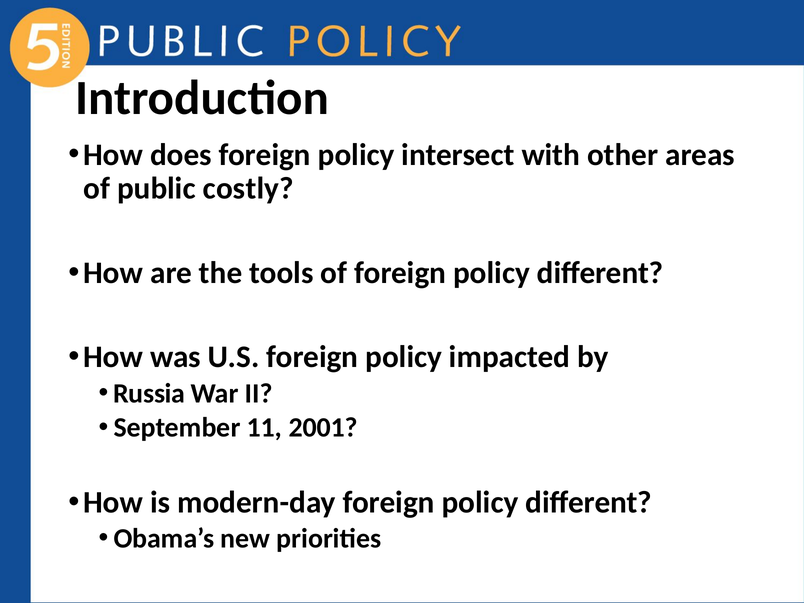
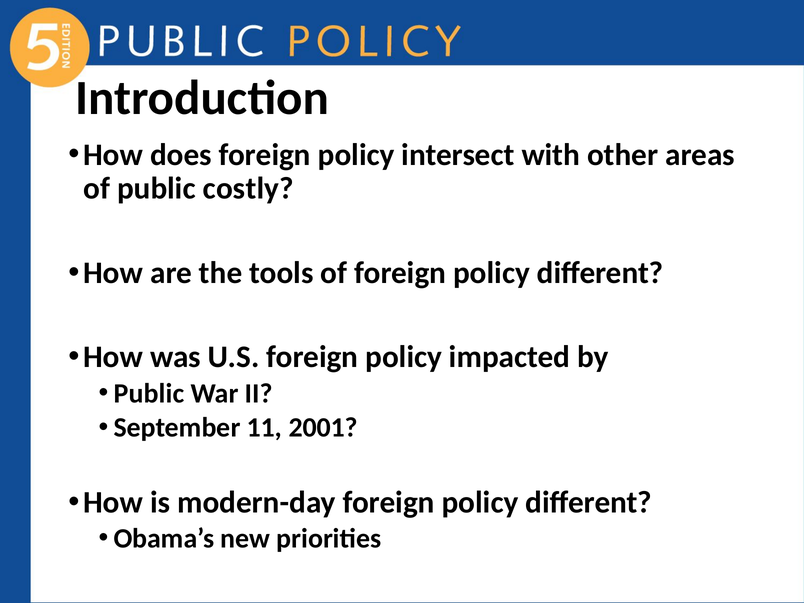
Russia at (149, 393): Russia -> Public
